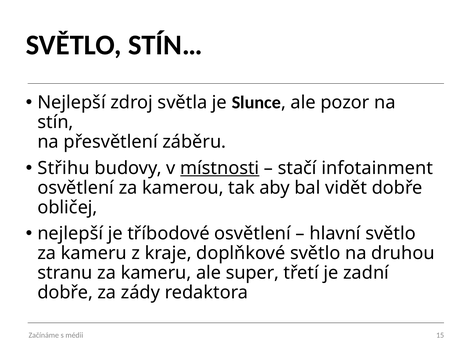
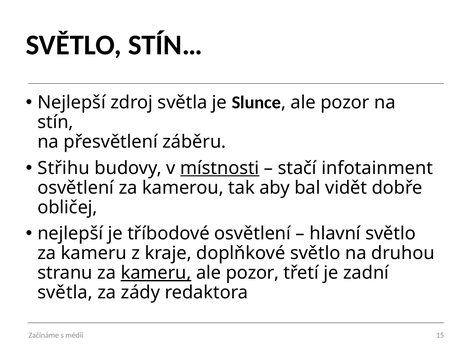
kameru at (156, 273) underline: none -> present
super at (252, 273): super -> pozor
dobře at (65, 293): dobře -> světla
